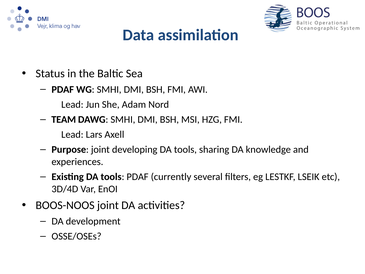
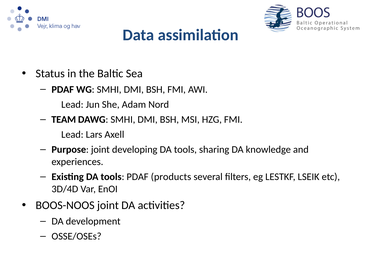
currently: currently -> products
